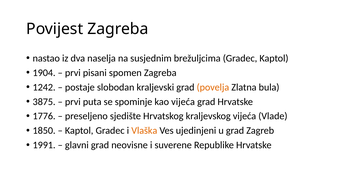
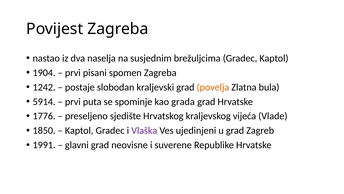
3875: 3875 -> 5914
kao vijeća: vijeća -> grada
Vlaška colour: orange -> purple
